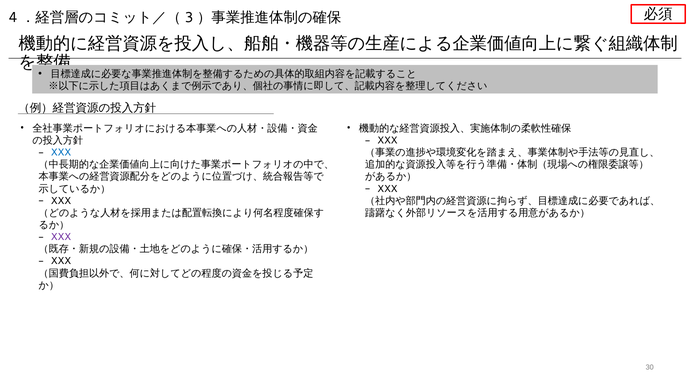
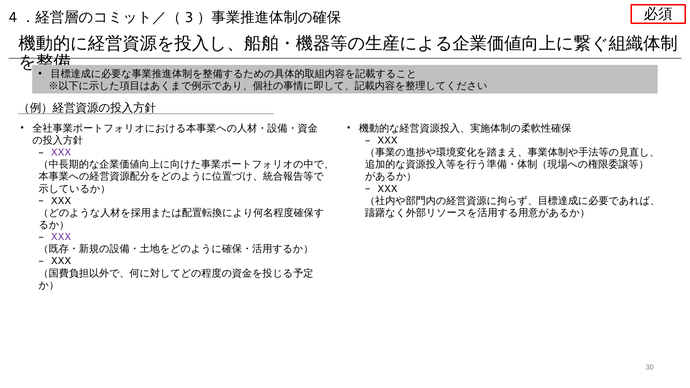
XXX at (61, 153) colour: blue -> purple
